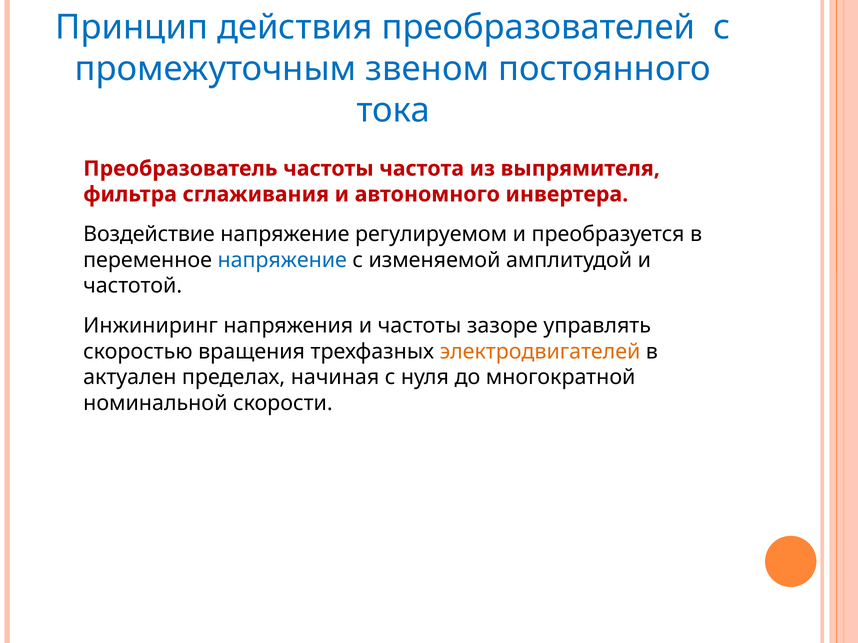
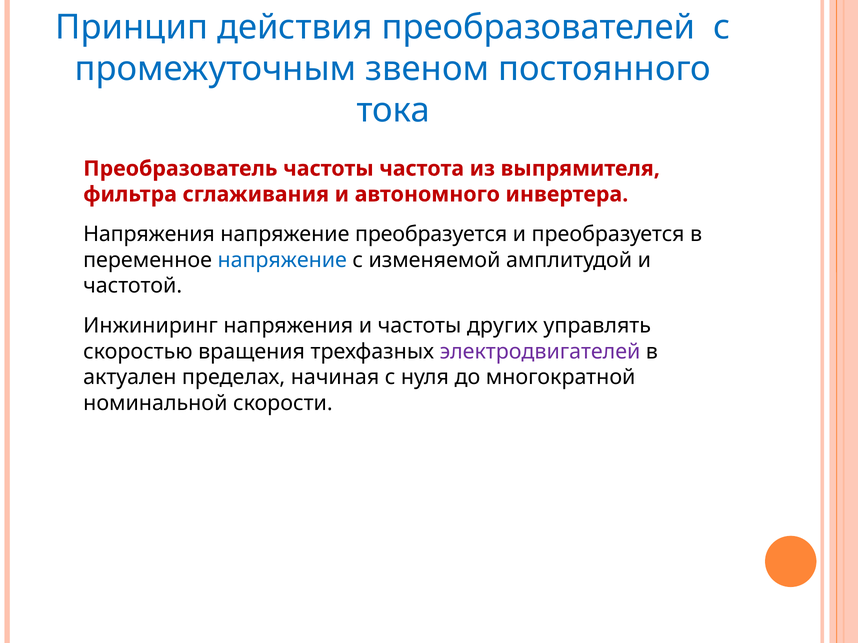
Воздействие at (149, 235): Воздействие -> Напряжения
напряжение регулируемом: регулируемом -> преобразуется
зазоре: зазоре -> других
электродвигателей colour: orange -> purple
